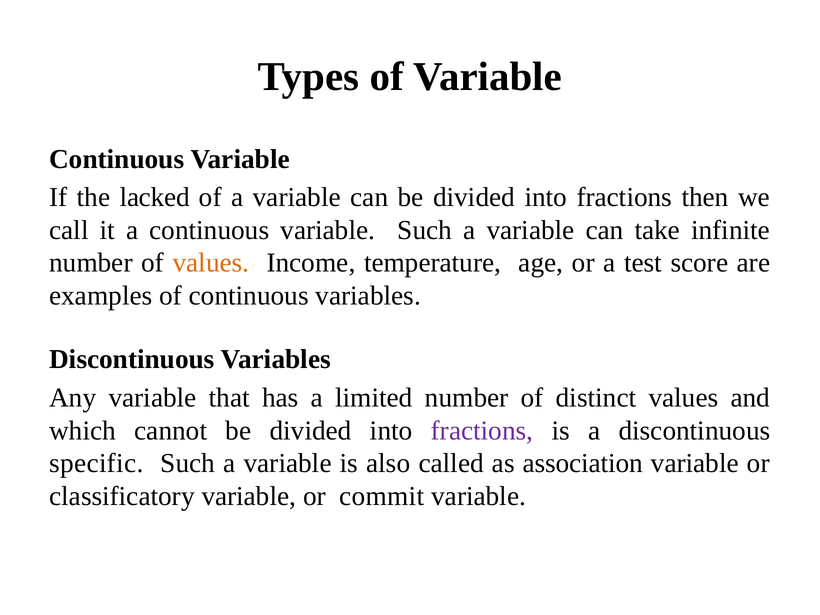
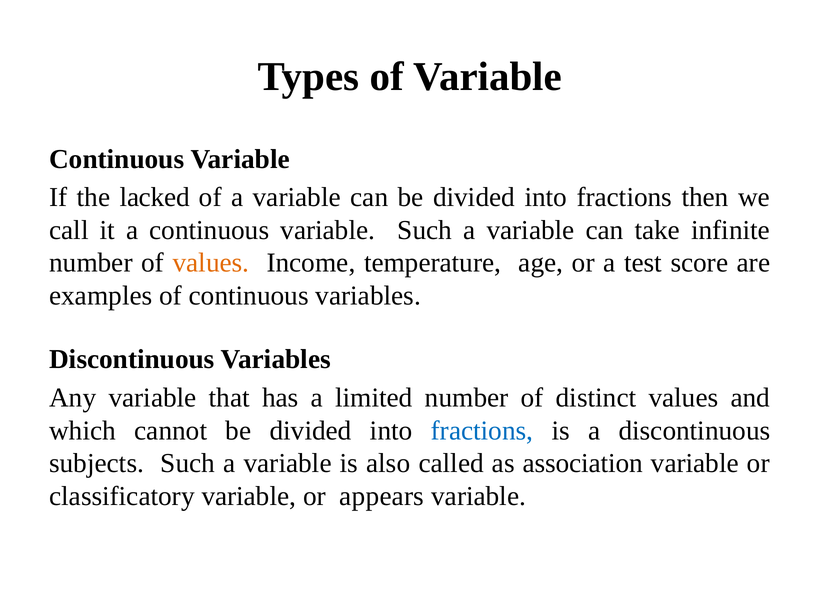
fractions at (482, 431) colour: purple -> blue
specific: specific -> subjects
commit: commit -> appears
